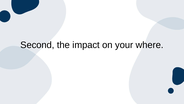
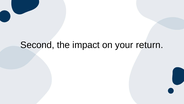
where: where -> return
